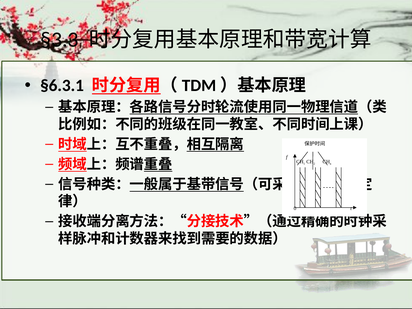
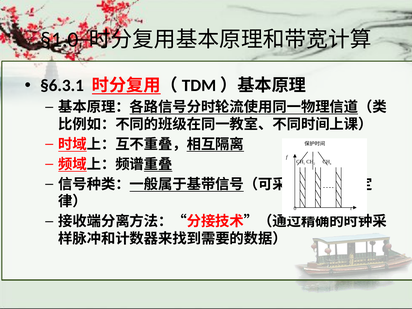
§3.3: §3.3 -> §1.0
